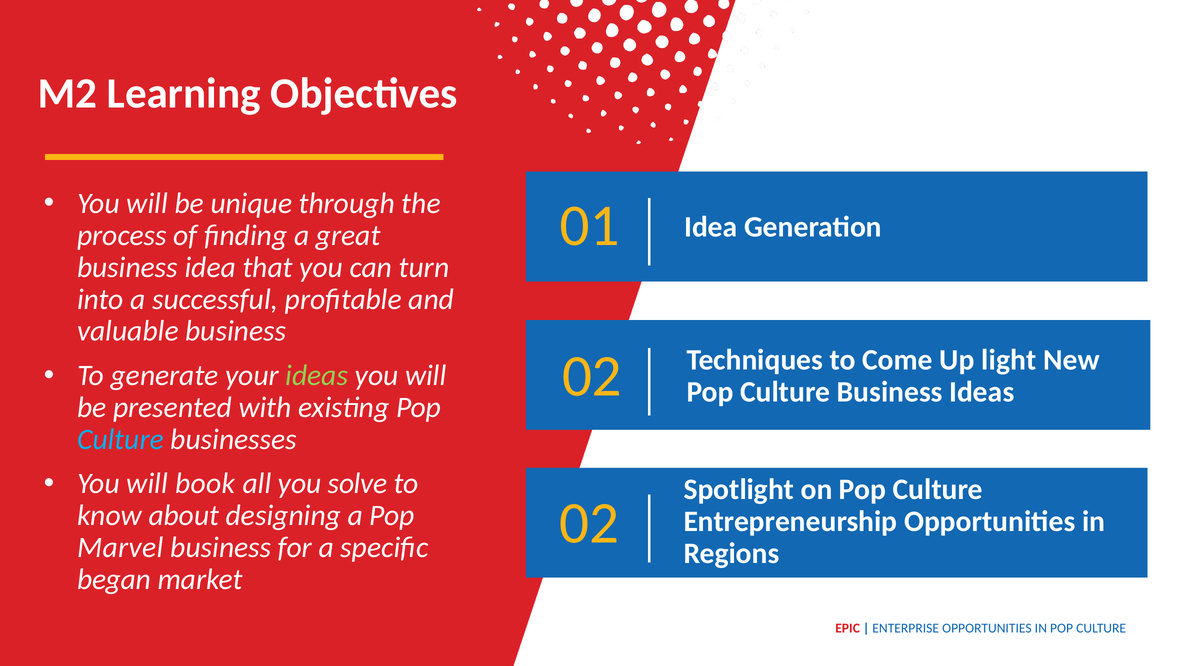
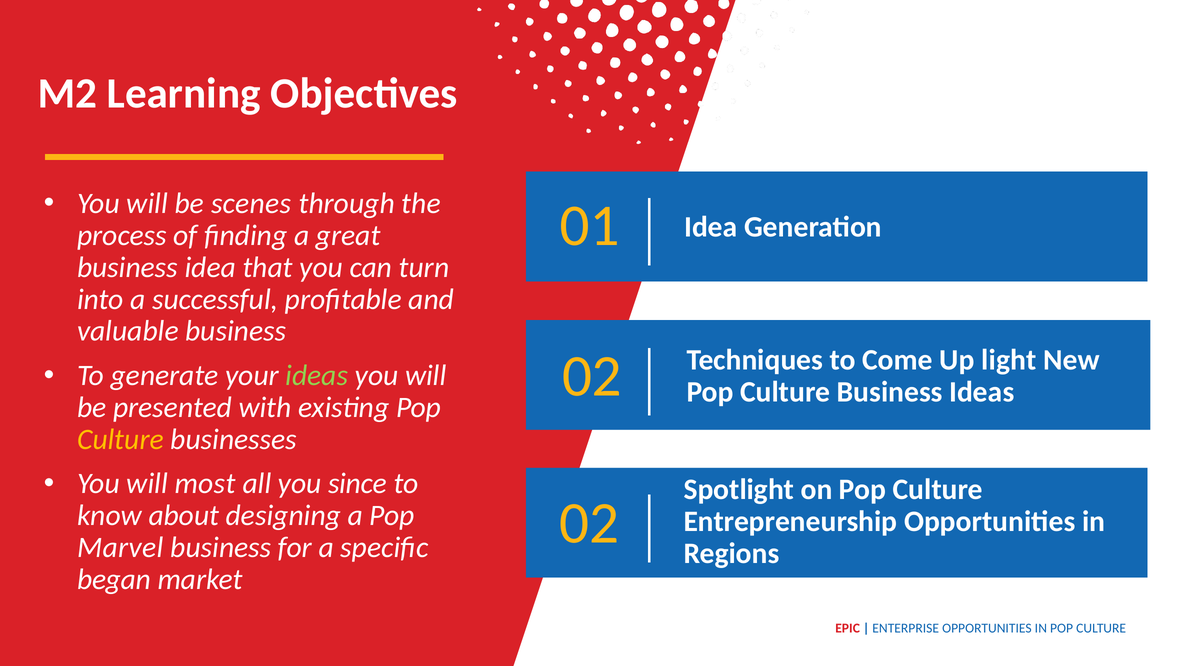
unique: unique -> scenes
Culture at (120, 439) colour: light blue -> yellow
book: book -> most
solve: solve -> since
